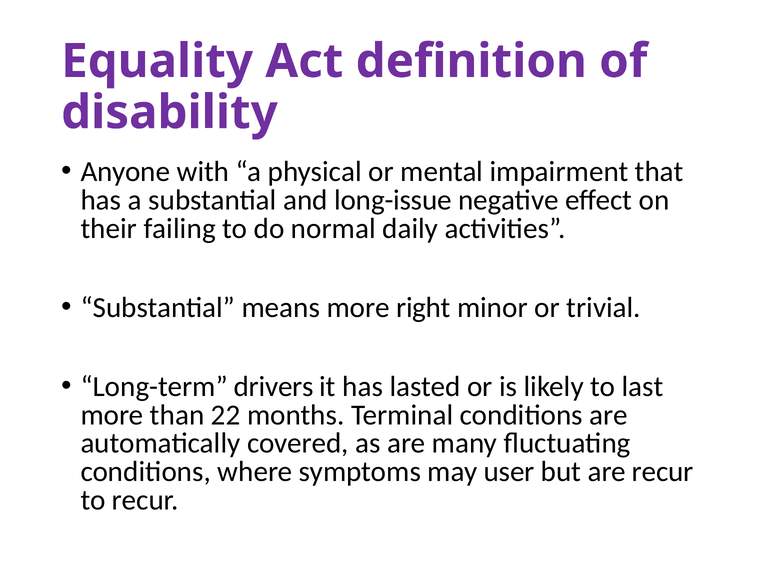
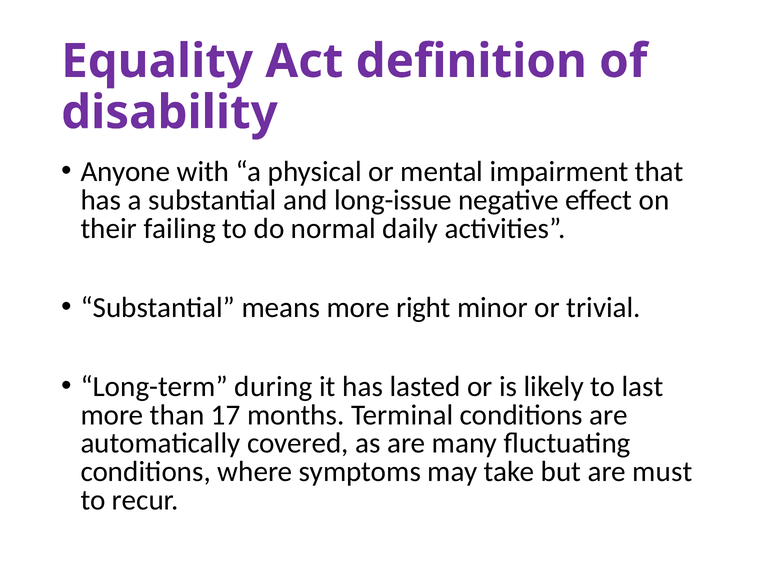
drivers: drivers -> during
22: 22 -> 17
user: user -> take
are recur: recur -> must
